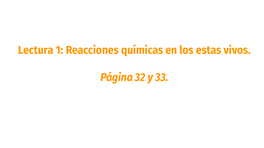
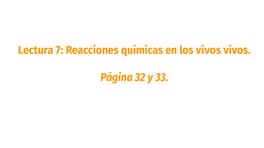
1: 1 -> 7
los estas: estas -> vivos
